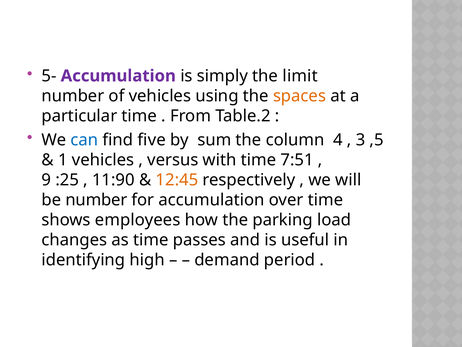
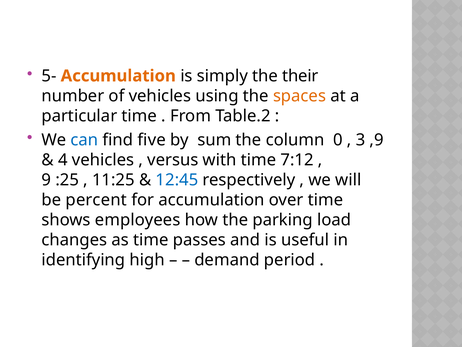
Accumulation at (118, 76) colour: purple -> orange
limit: limit -> their
4: 4 -> 0
,5: ,5 -> ,9
1: 1 -> 4
7:51: 7:51 -> 7:12
11:90: 11:90 -> 11:25
12:45 colour: orange -> blue
be number: number -> percent
